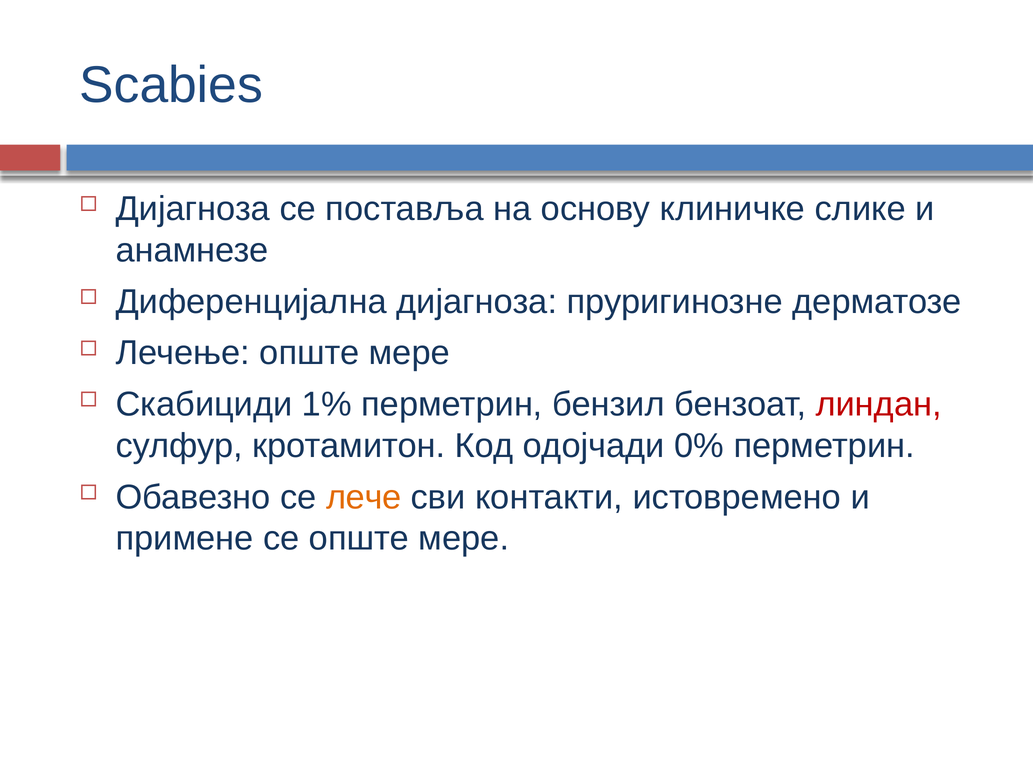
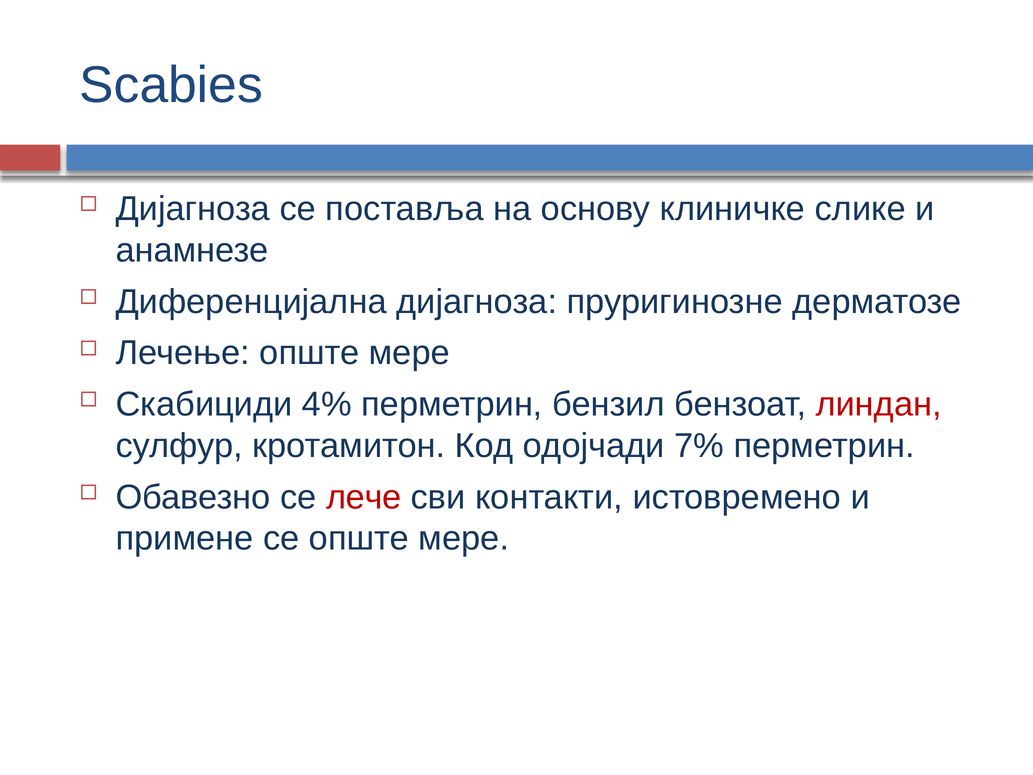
1%: 1% -> 4%
0%: 0% -> 7%
лече colour: orange -> red
